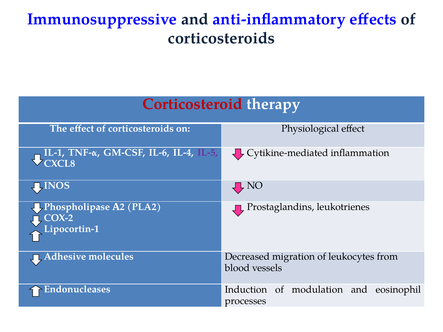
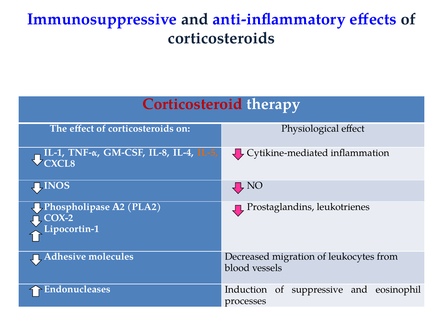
IL-6: IL-6 -> IL-8
IL-5 colour: purple -> orange
modulation: modulation -> suppressive
